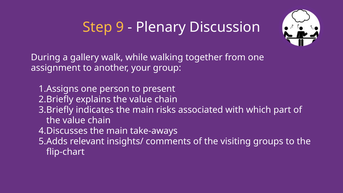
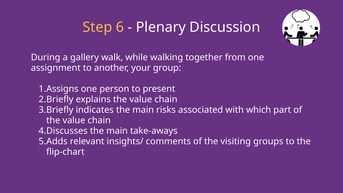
9: 9 -> 6
